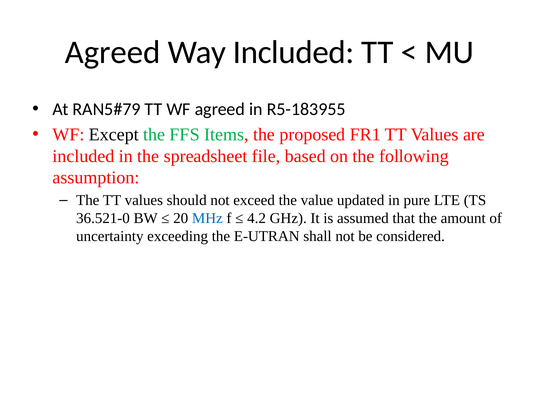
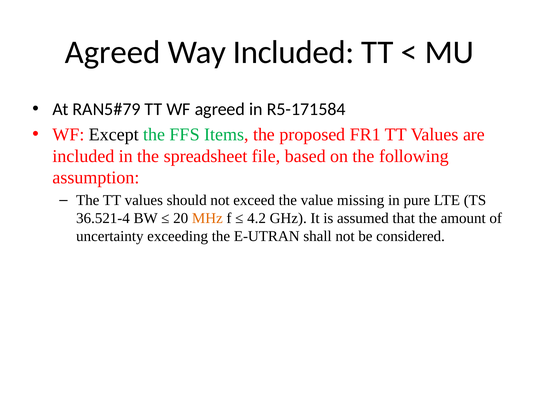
R5-183955: R5-183955 -> R5-171584
updated: updated -> missing
36.521-0: 36.521-0 -> 36.521-4
MHz colour: blue -> orange
